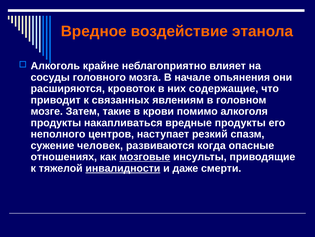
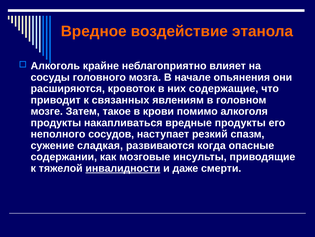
такие: такие -> такое
центров: центров -> сосудов
человек: человек -> сладкая
отношениях: отношениях -> содержании
мозговые underline: present -> none
